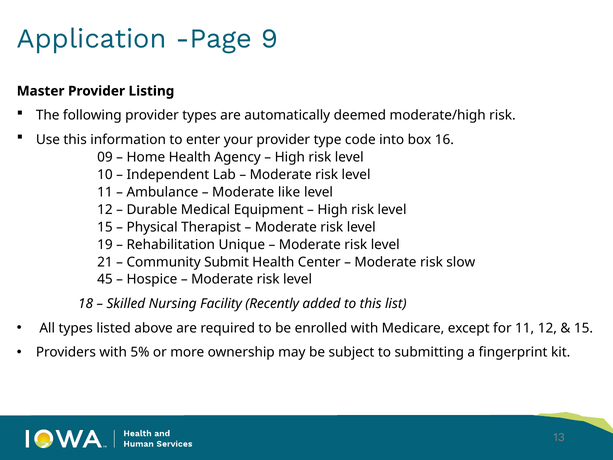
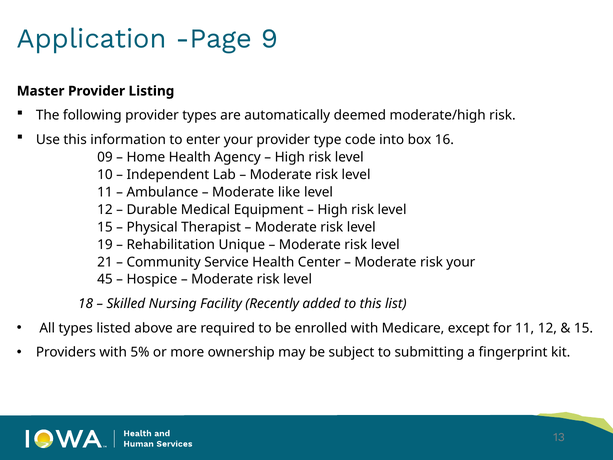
Submit: Submit -> Service
risk slow: slow -> your
